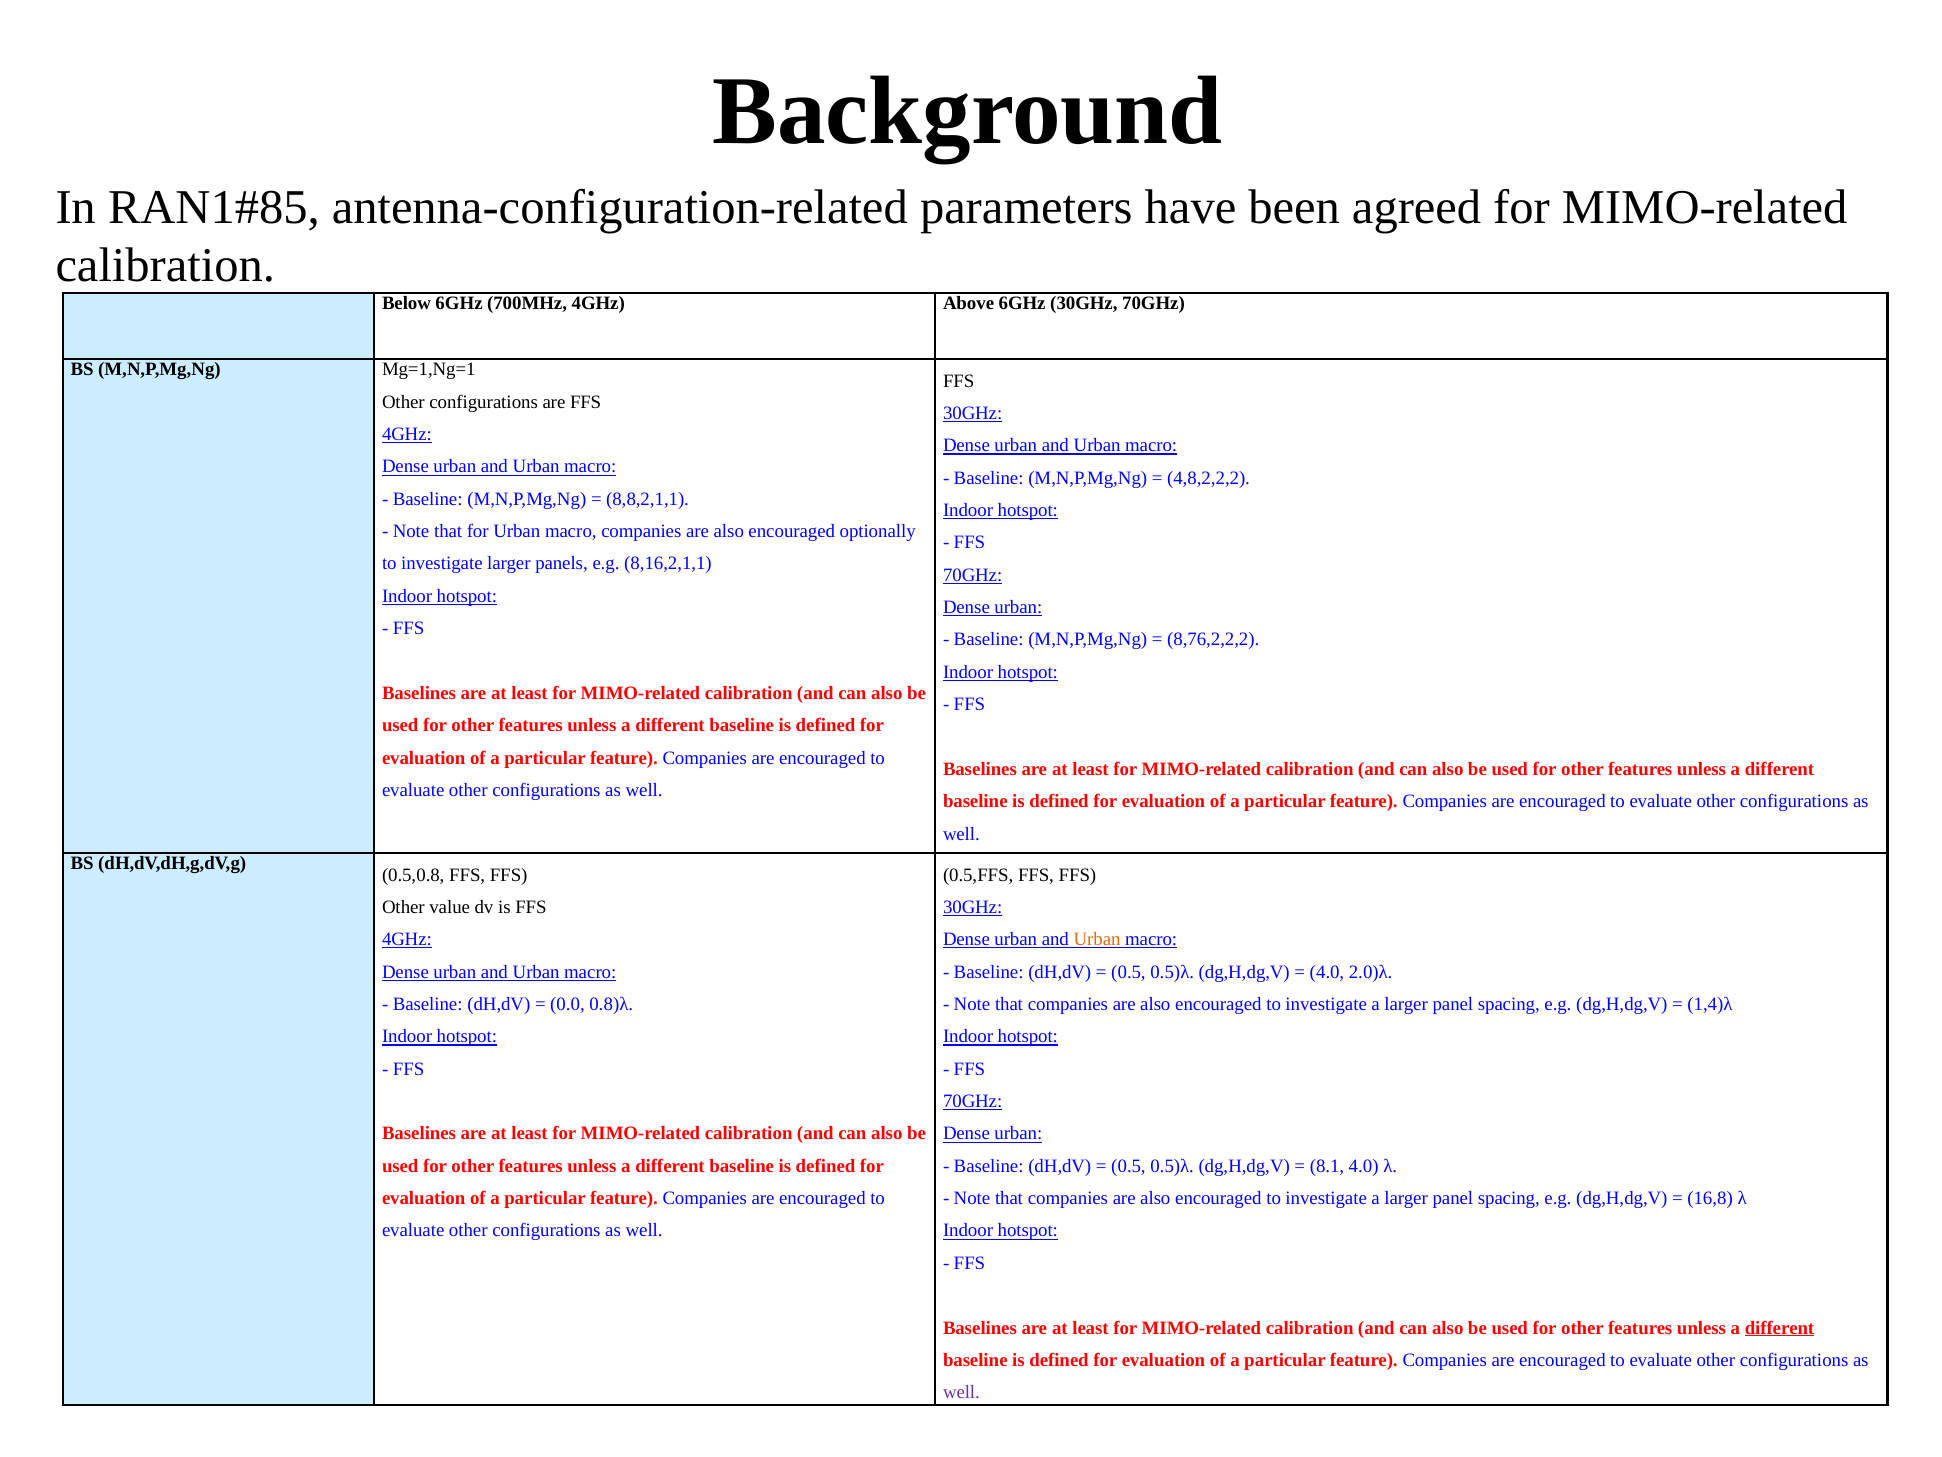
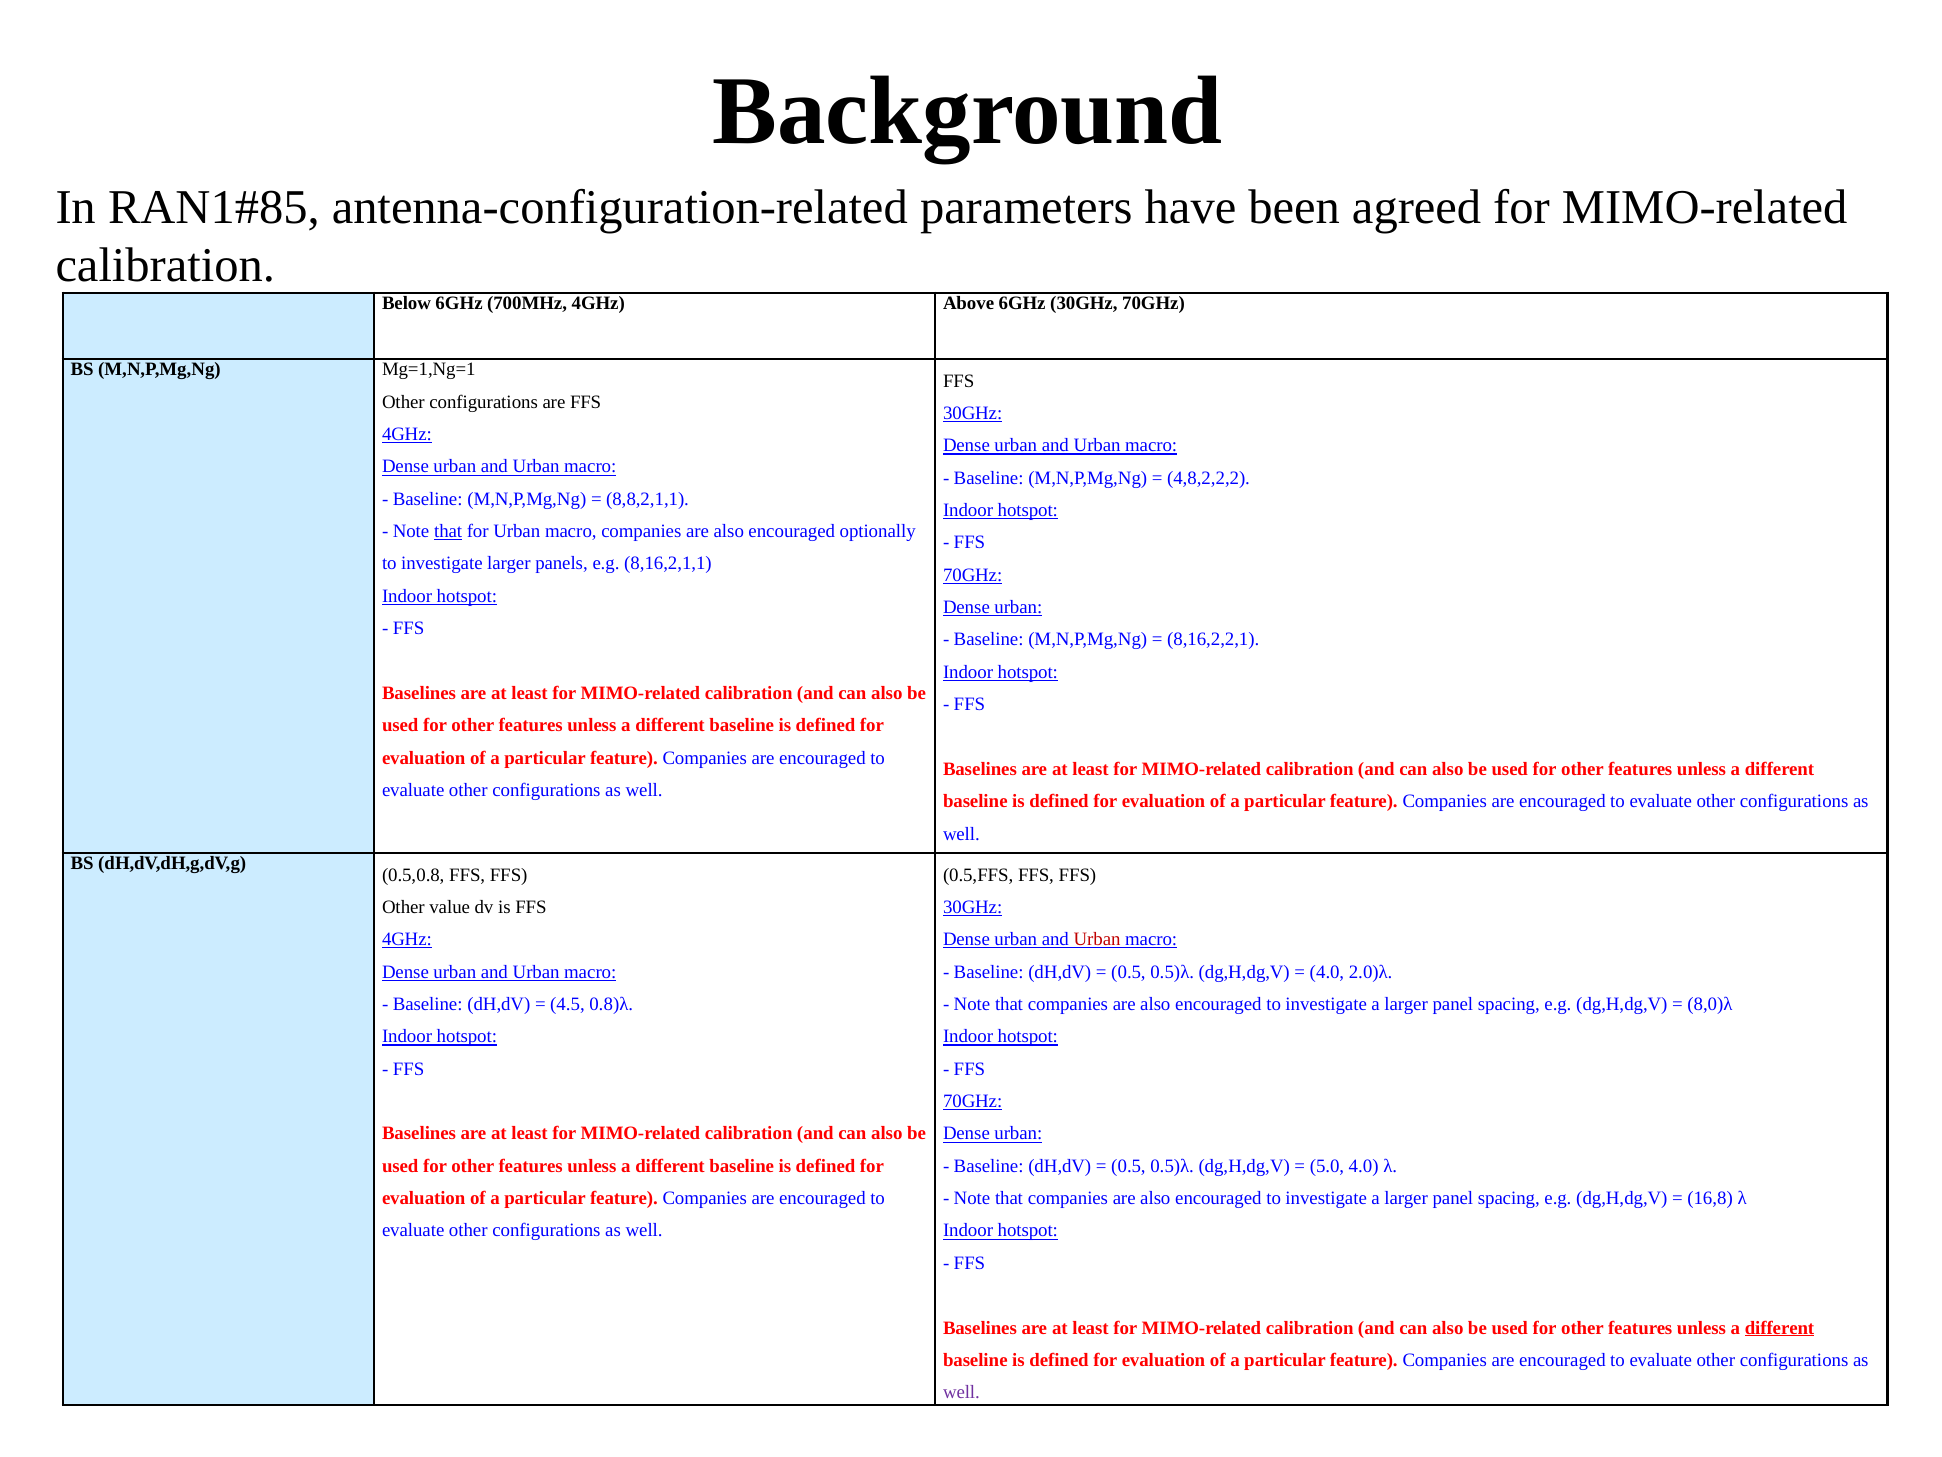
that at (448, 531) underline: none -> present
8,76,2,2,2: 8,76,2,2,2 -> 8,16,2,2,1
Urban at (1097, 939) colour: orange -> red
0.0: 0.0 -> 4.5
1,4)λ: 1,4)λ -> 8,0)λ
8.1: 8.1 -> 5.0
